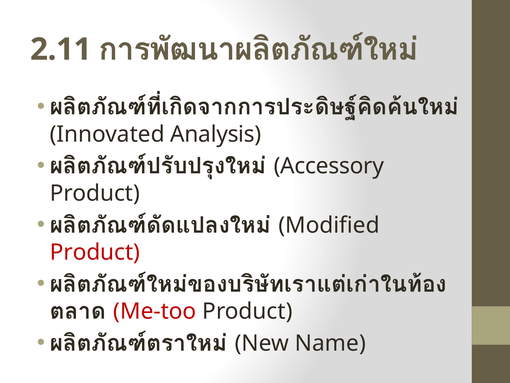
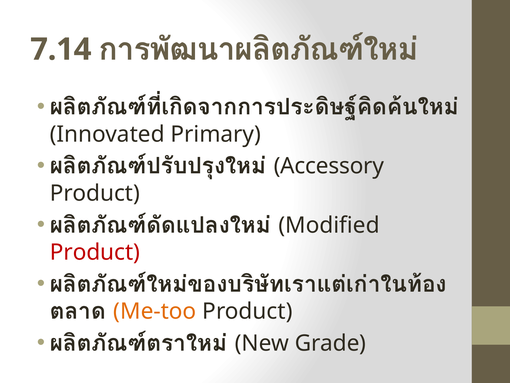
2.11: 2.11 -> 7.14
Analysis: Analysis -> Primary
Me-too colour: red -> orange
Name: Name -> Grade
